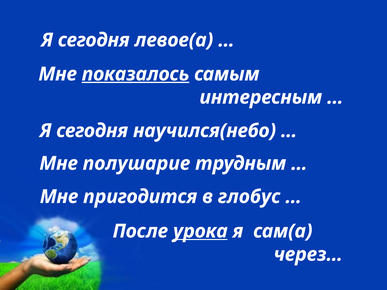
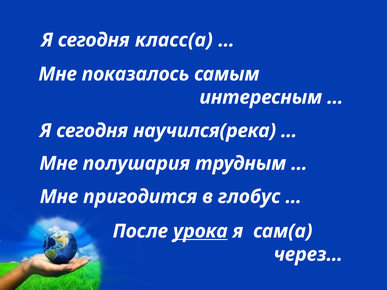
левое(а: левое(а -> класс(а
показалось underline: present -> none
научился(небо: научился(небо -> научился(река
полушарие: полушарие -> полушария
